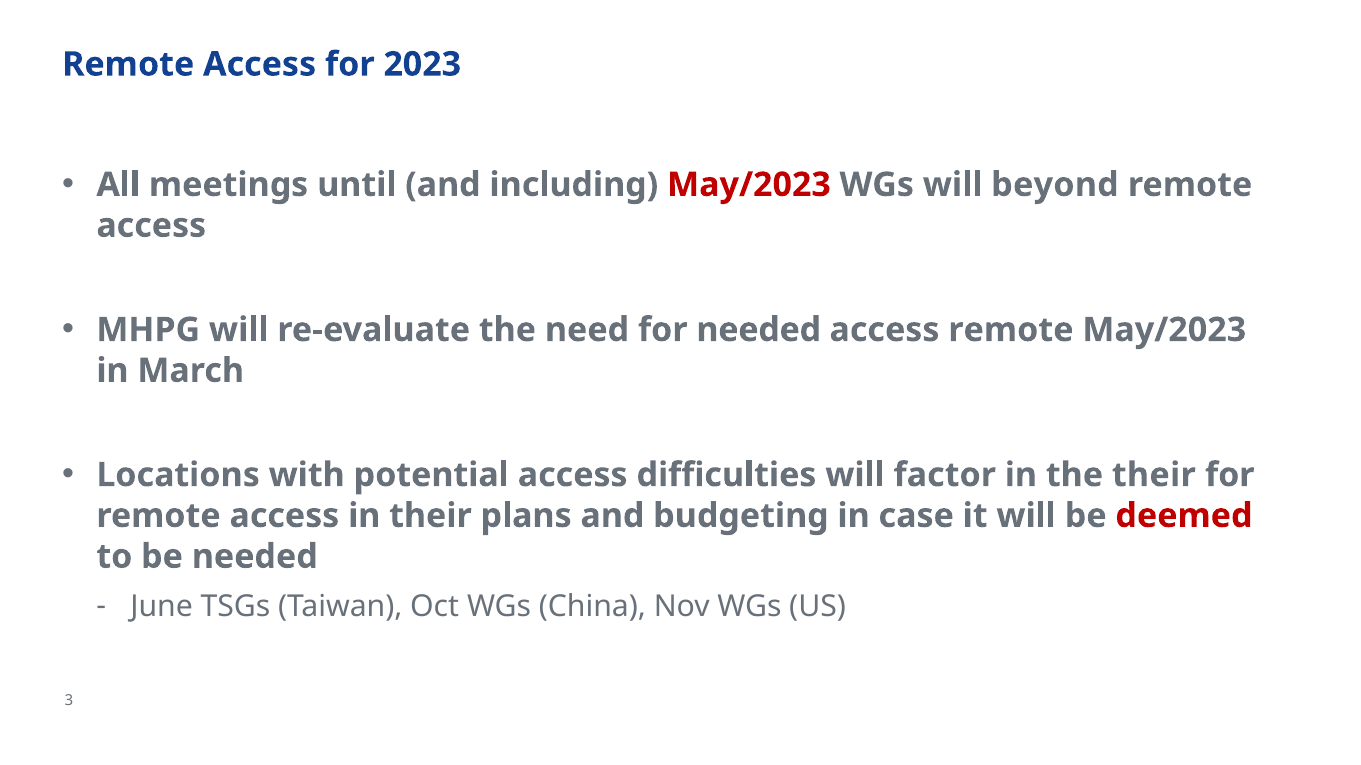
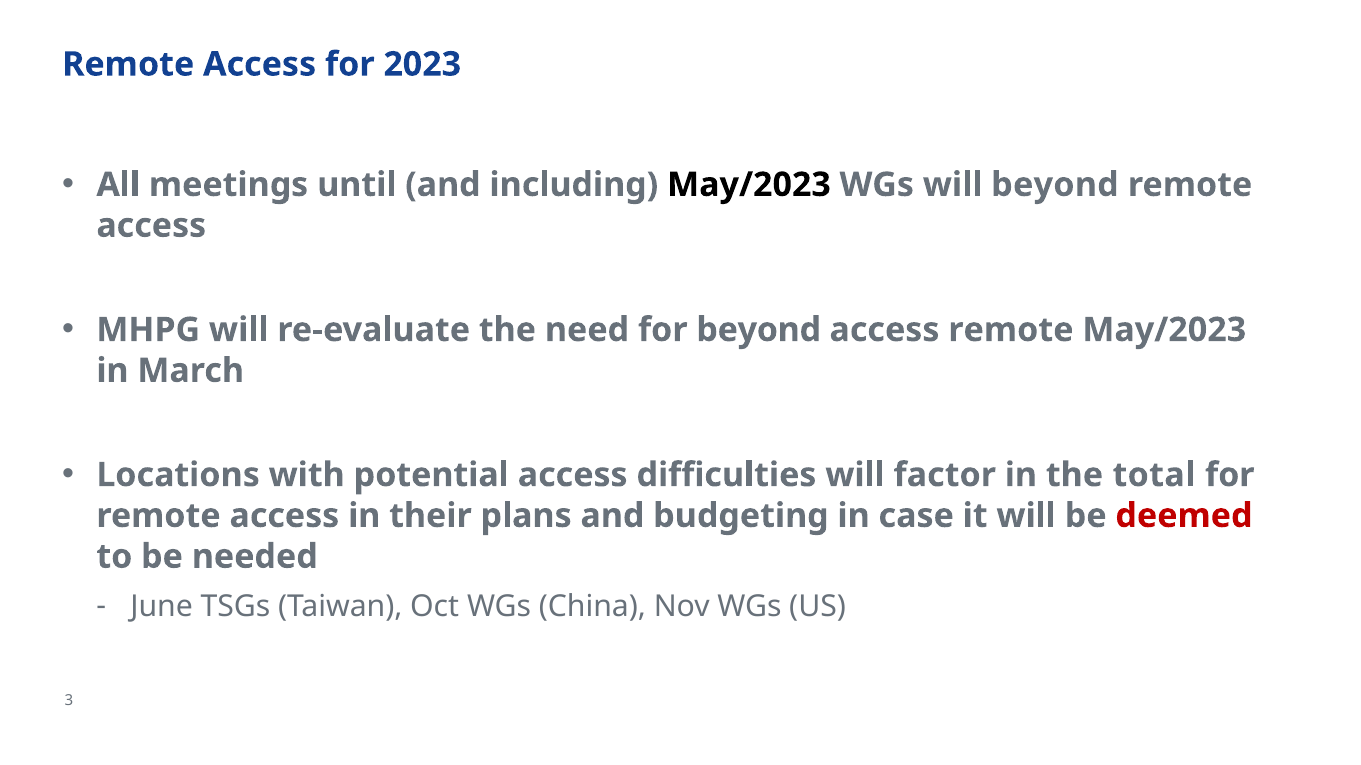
May/2023 at (749, 185) colour: red -> black
for needed: needed -> beyond
the their: their -> total
